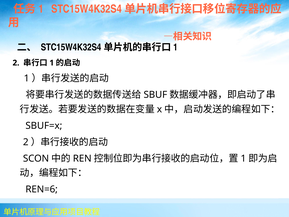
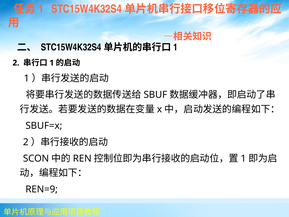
REN=6: REN=6 -> REN=9
